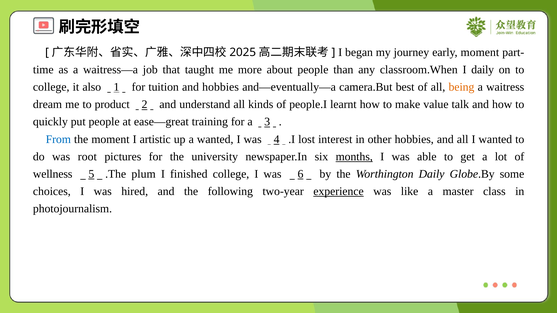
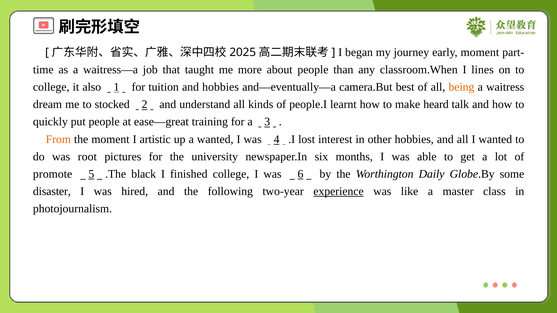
I daily: daily -> lines
product: product -> stocked
value: value -> heard
From colour: blue -> orange
months underline: present -> none
wellness: wellness -> promote
plum: plum -> black
choices: choices -> disaster
